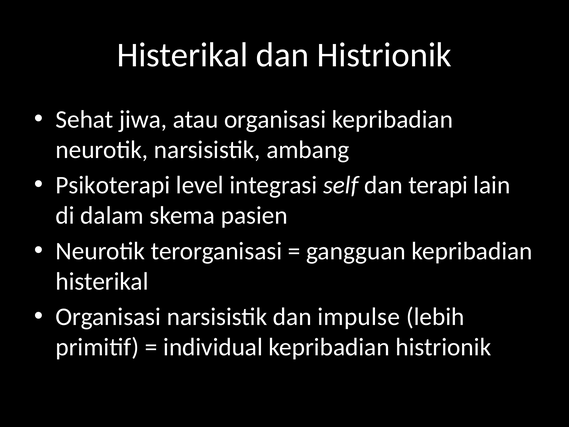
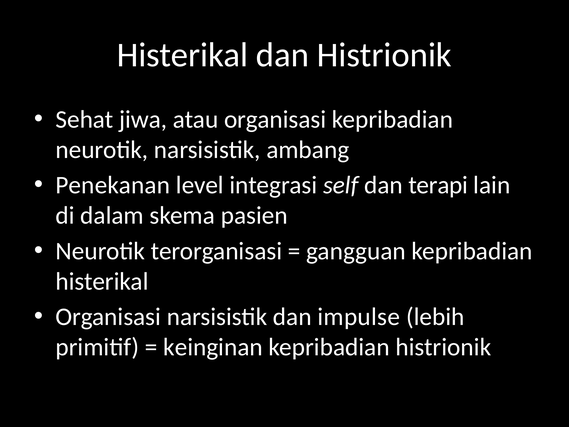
Psikoterapi: Psikoterapi -> Penekanan
individual: individual -> keinginan
